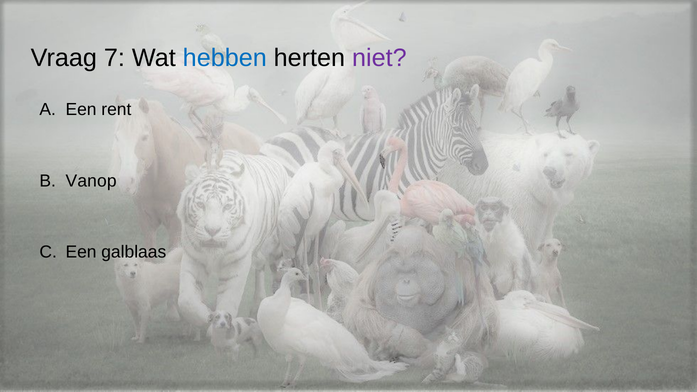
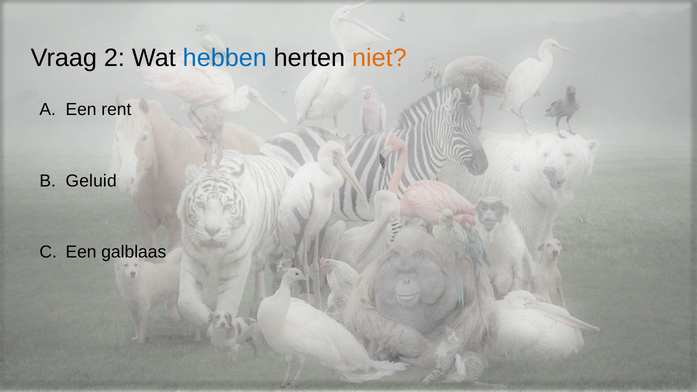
7: 7 -> 2
niet colour: purple -> orange
Vanop: Vanop -> Geluid
